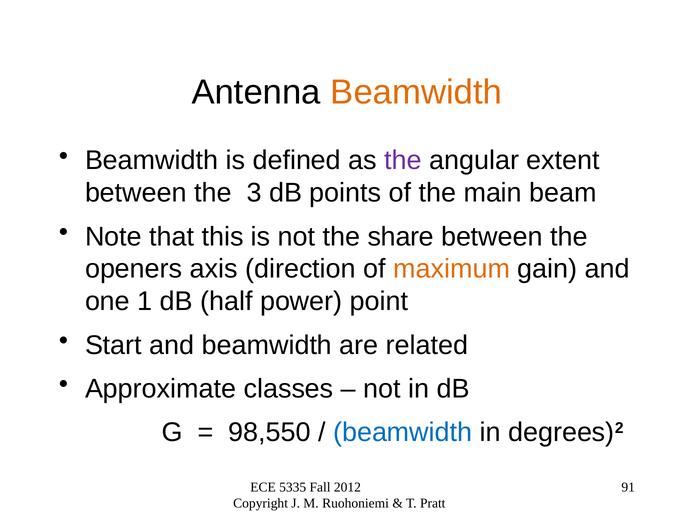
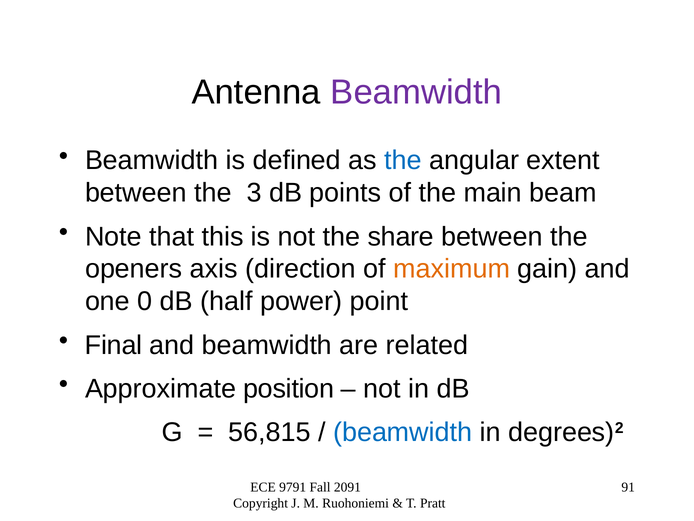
Beamwidth at (416, 92) colour: orange -> purple
the at (403, 160) colour: purple -> blue
1: 1 -> 0
Start: Start -> Final
classes: classes -> position
98,550: 98,550 -> 56,815
5335: 5335 -> 9791
2012: 2012 -> 2091
